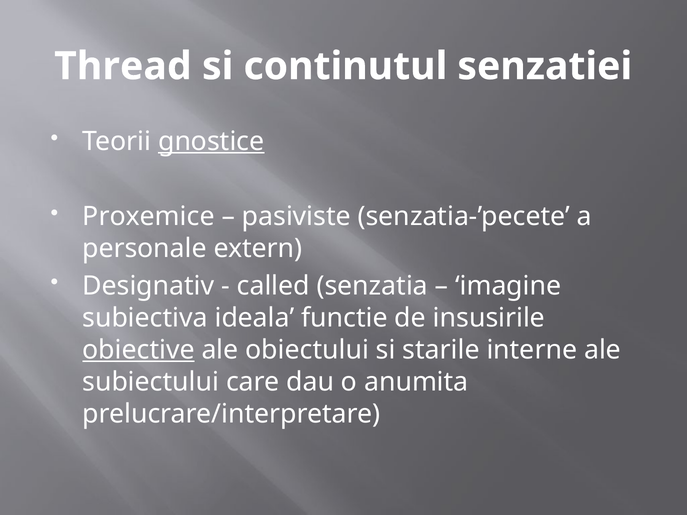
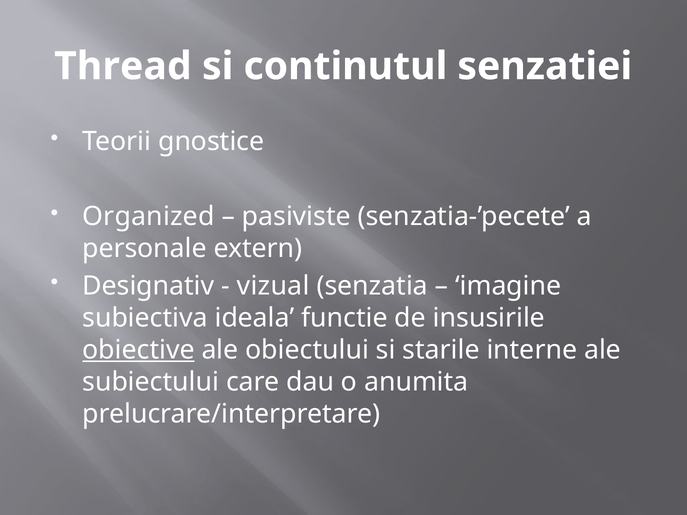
gnostice underline: present -> none
Proxemice: Proxemice -> Organized
called: called -> vizual
